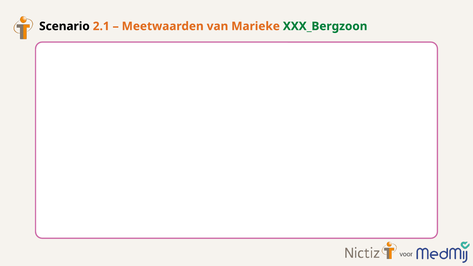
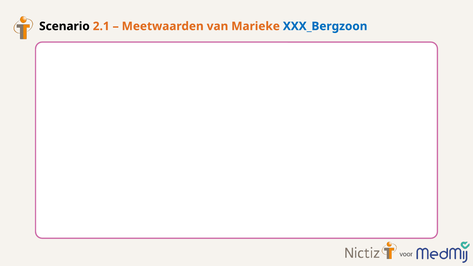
XXX_Bergzoon colour: green -> blue
